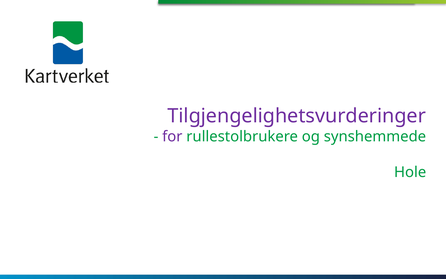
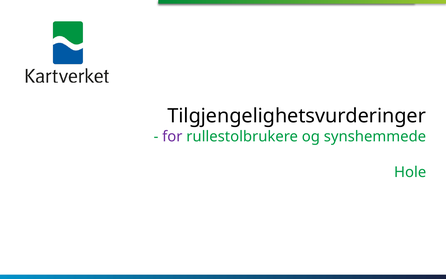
Tilgjengelighetsvurderinger colour: purple -> black
